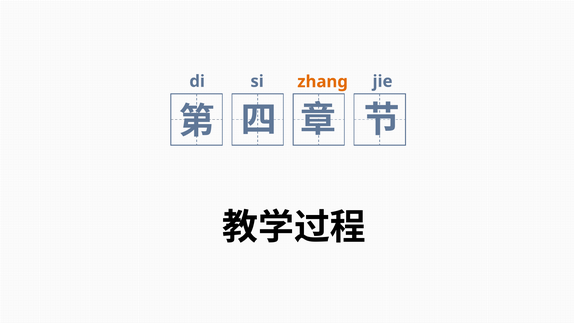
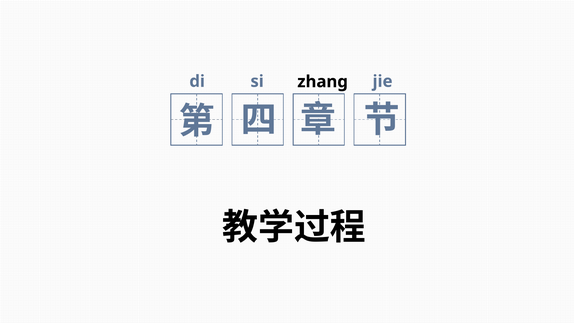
zhang colour: orange -> black
